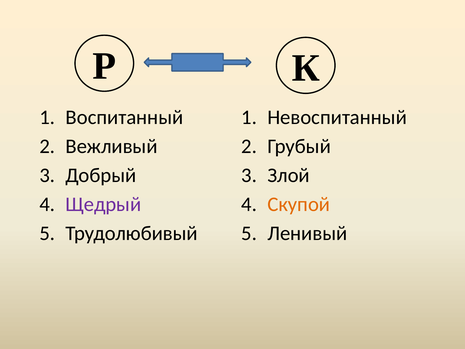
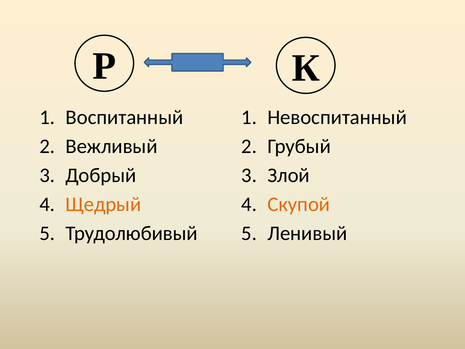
Щедрый colour: purple -> orange
